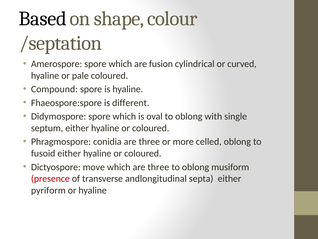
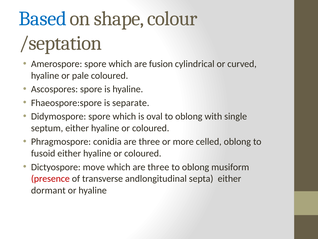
Based colour: black -> blue
Compound: Compound -> Ascospores
different: different -> separate
pyriform: pyriform -> dormant
